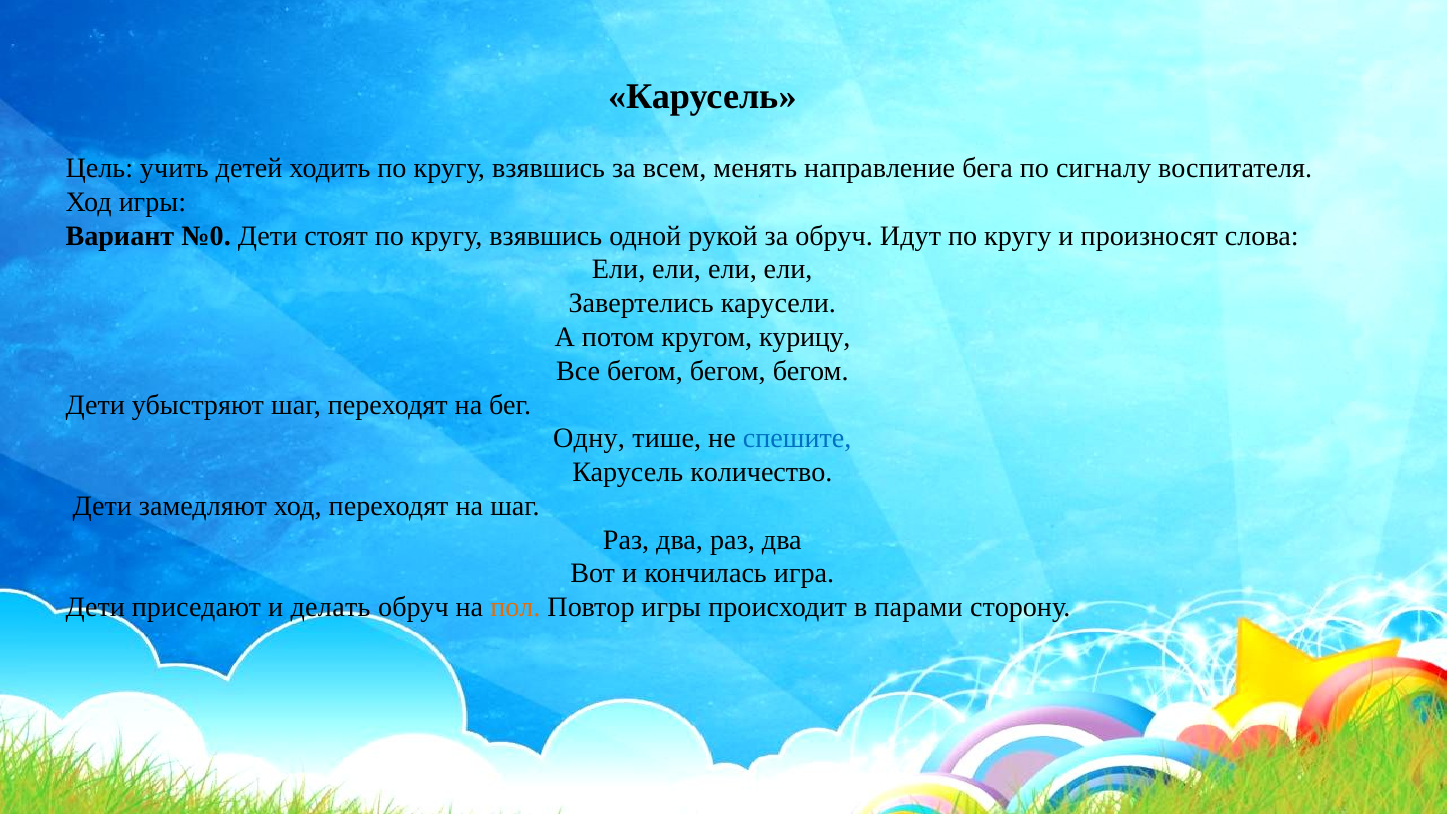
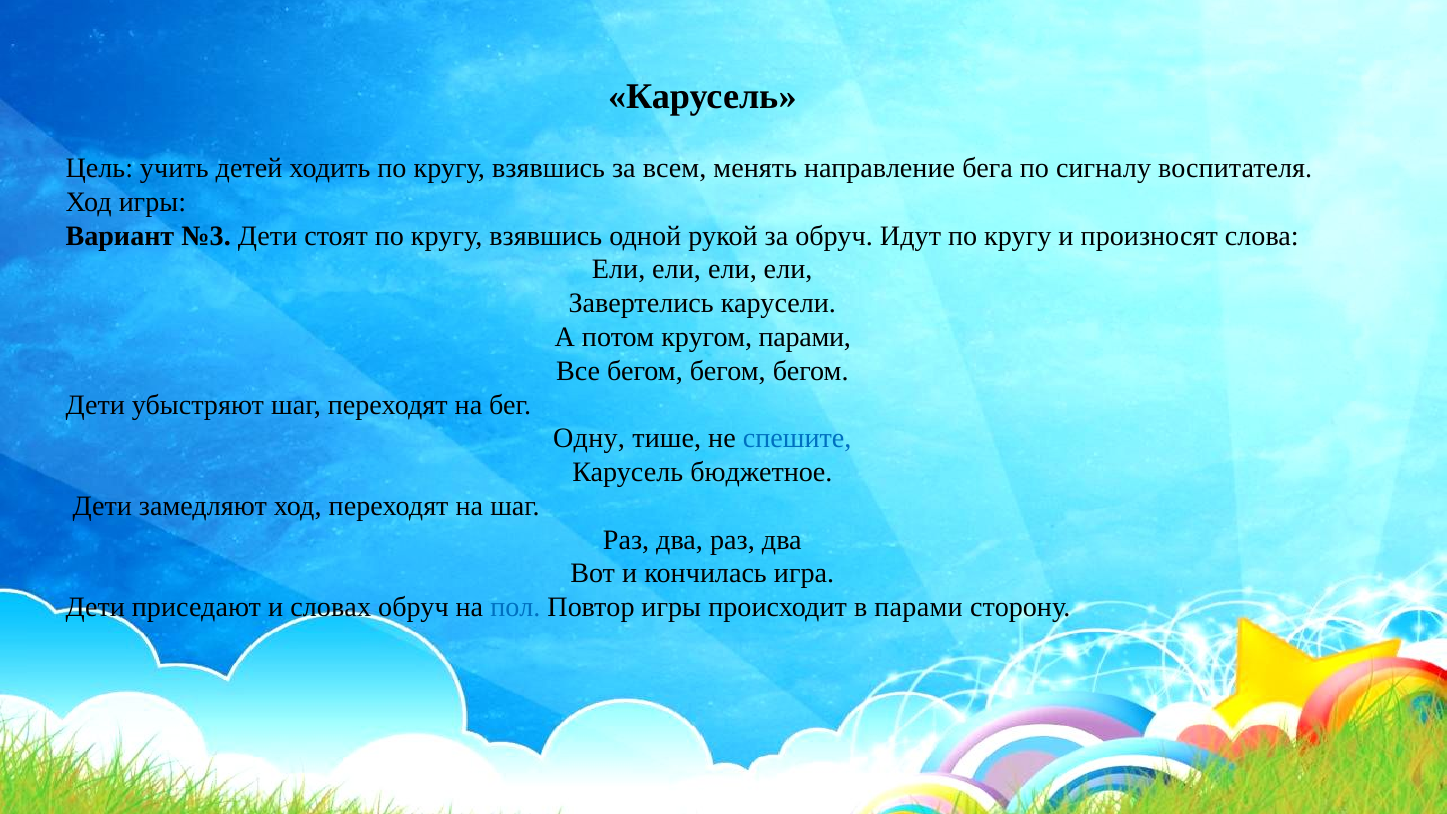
№0: №0 -> №3
кругом курицу: курицу -> парами
количество: количество -> бюджетное
делать: делать -> словах
пол colour: orange -> blue
